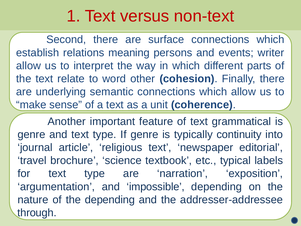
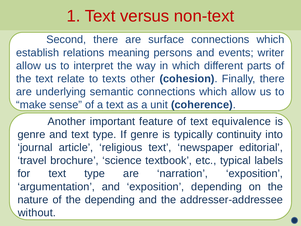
word: word -> texts
grammatical: grammatical -> equivalence
and impossible: impossible -> exposition
through: through -> without
